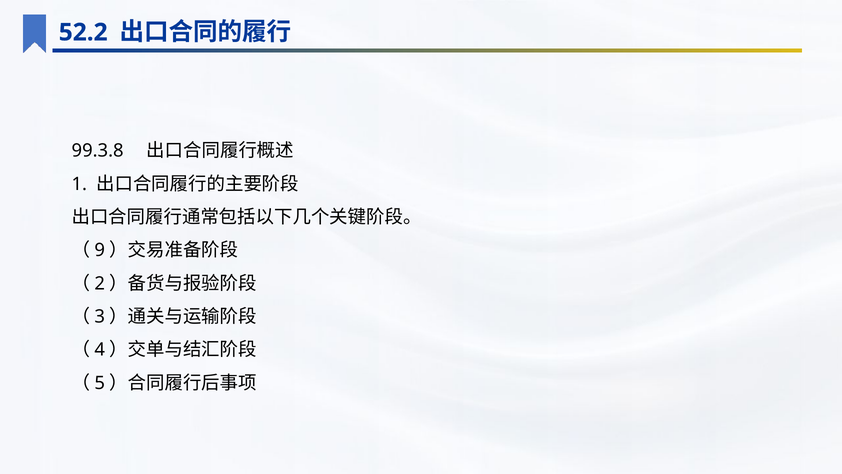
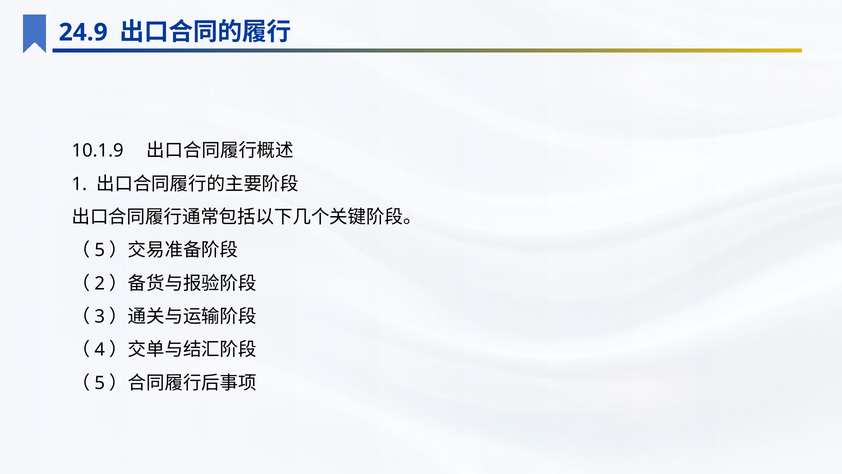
52.2: 52.2 -> 24.9
99.3.8: 99.3.8 -> 10.1.9
9 at (100, 250): 9 -> 5
